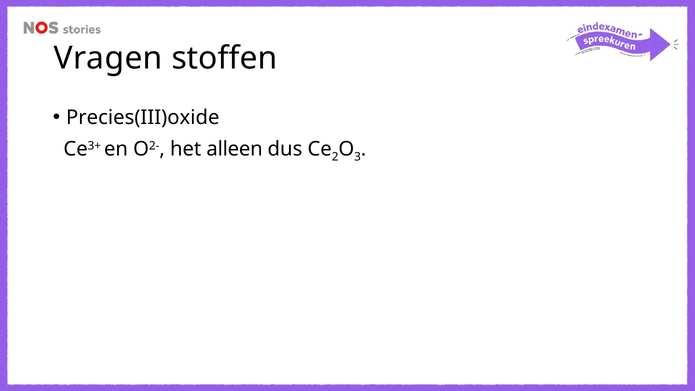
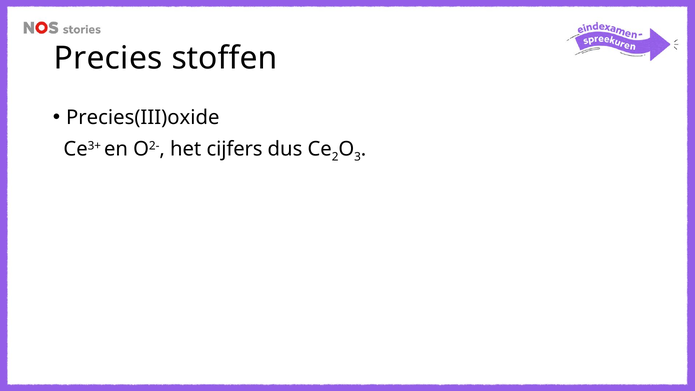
Vragen: Vragen -> Precies
alleen: alleen -> cijfers
